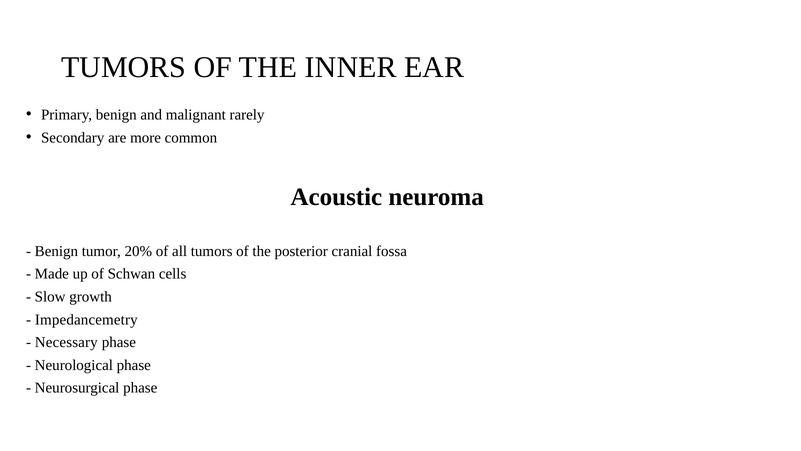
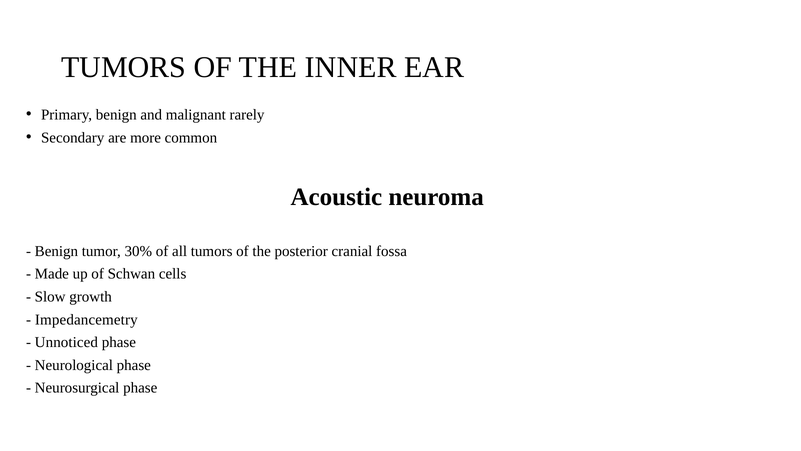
20%: 20% -> 30%
Necessary: Necessary -> Unnoticed
